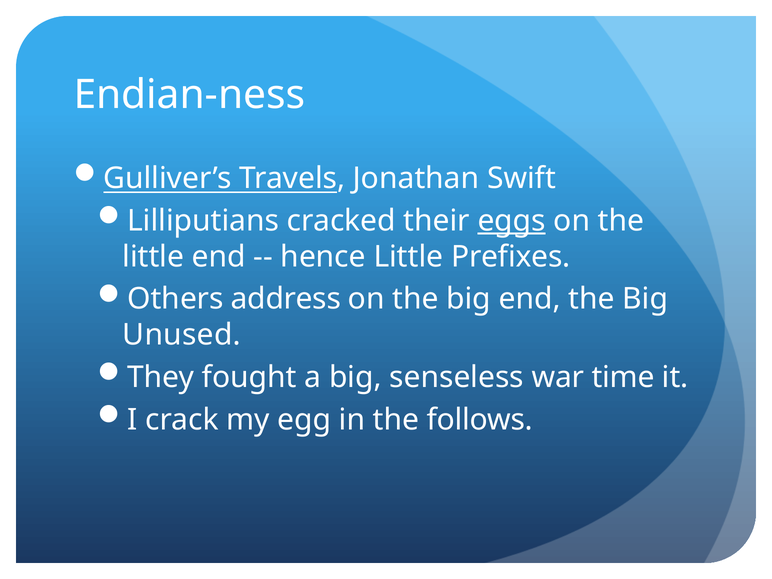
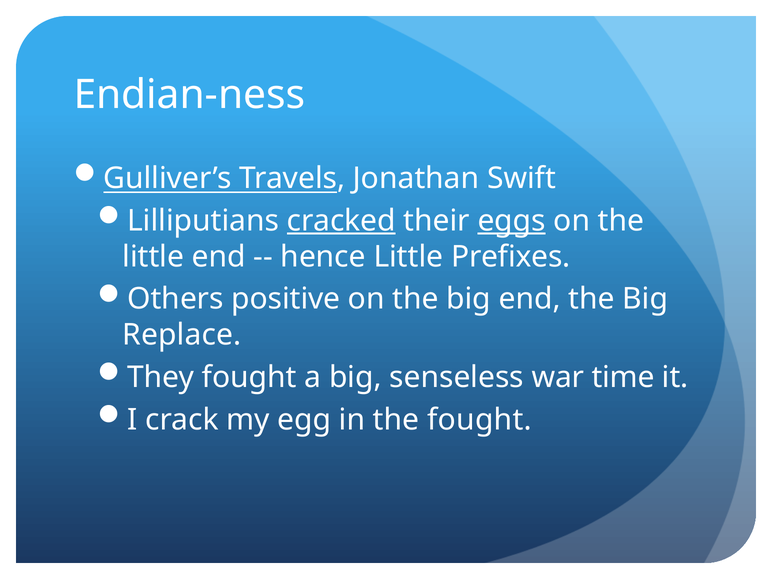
cracked underline: none -> present
address: address -> positive
Unused: Unused -> Replace
the follows: follows -> fought
